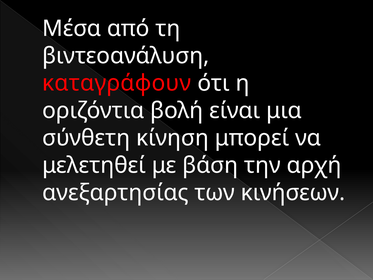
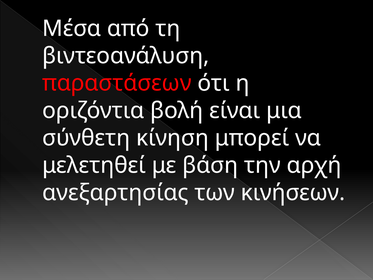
καταγράφουν: καταγράφουν -> παραστάσεων
